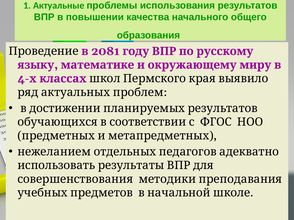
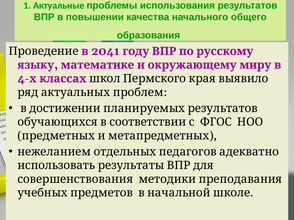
2081: 2081 -> 2041
